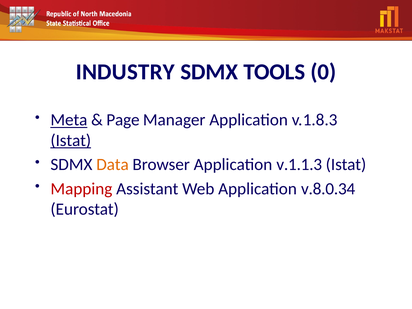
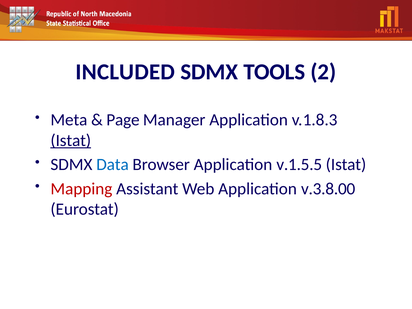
INDUSTRY: INDUSTRY -> INCLUDED
0: 0 -> 2
Meta underline: present -> none
Data colour: orange -> blue
v.1.1.3: v.1.1.3 -> v.1.5.5
v.8.0.34: v.8.0.34 -> v.3.8.00
